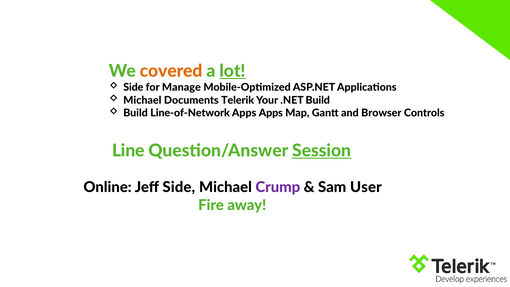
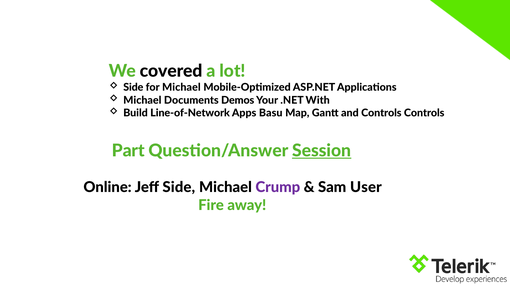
covered colour: orange -> black
lot underline: present -> none
for Manage: Manage -> Michael
Telerik: Telerik -> Demos
.NET Build: Build -> With
Apps Apps: Apps -> Basu
and Browser: Browser -> Controls
Line: Line -> Part
